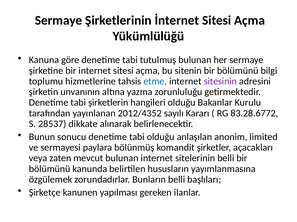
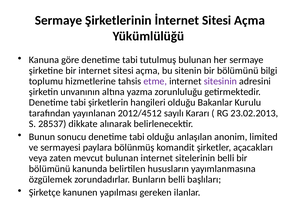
etme colour: blue -> purple
2012/4352: 2012/4352 -> 2012/4512
83.28.6772: 83.28.6772 -> 23.02.2013
